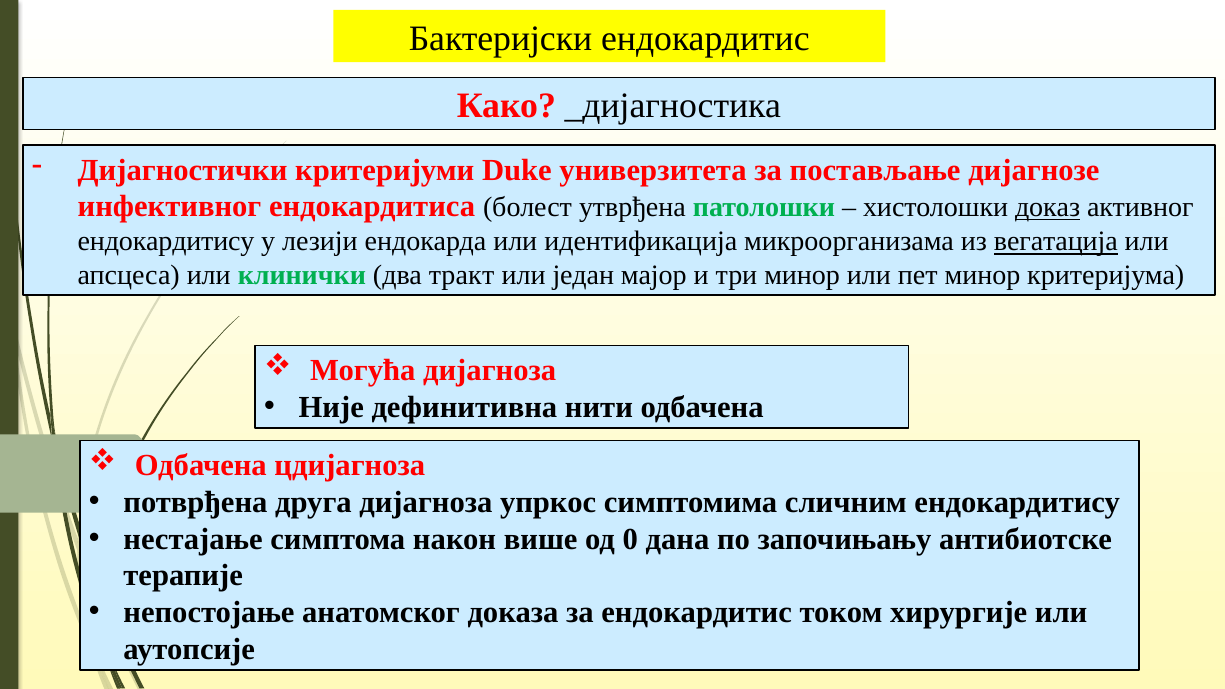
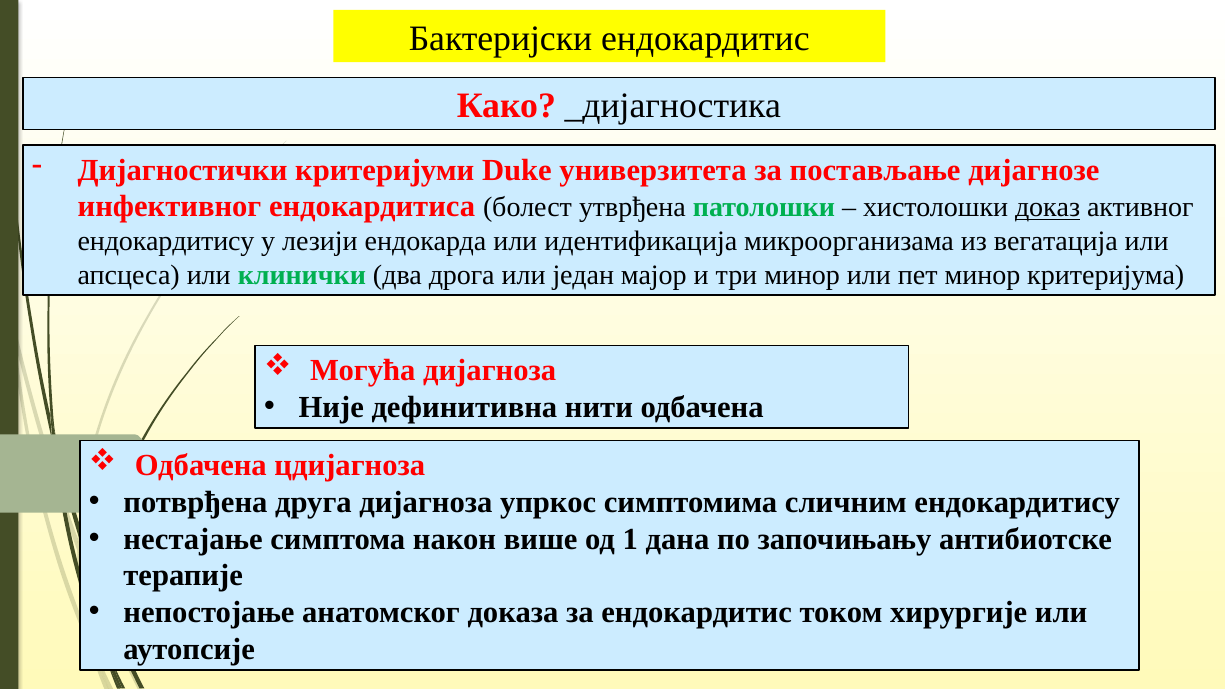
вегатација underline: present -> none
тракт: тракт -> дрога
0: 0 -> 1
